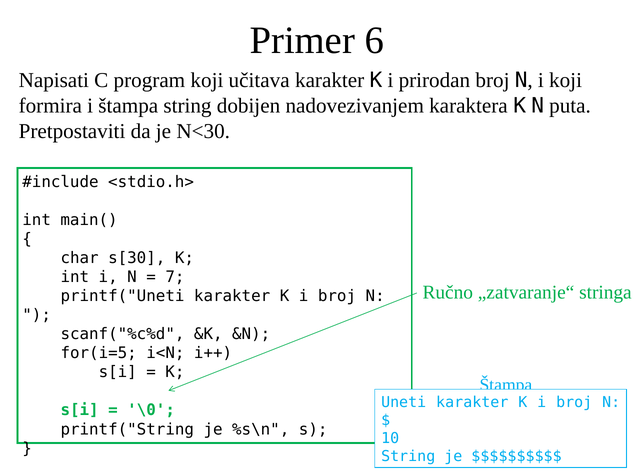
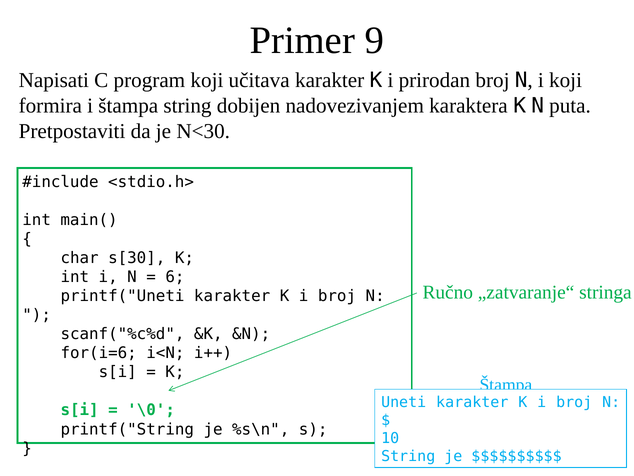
6: 6 -> 9
7: 7 -> 6
for(i=5: for(i=5 -> for(i=6
